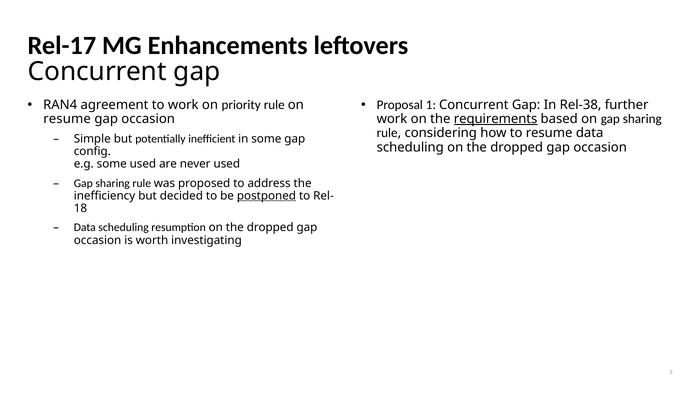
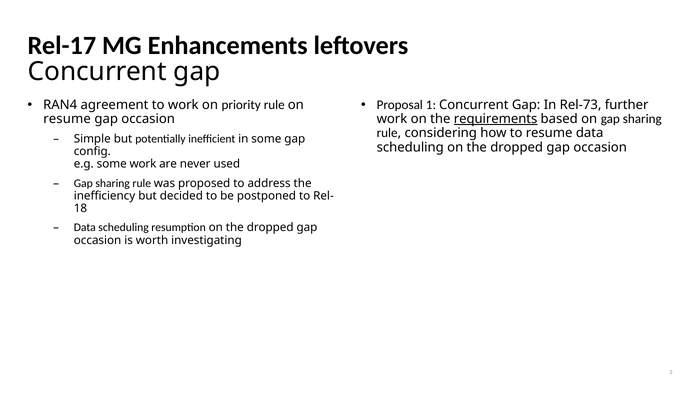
Rel-38: Rel-38 -> Rel-73
some used: used -> work
postponed underline: present -> none
